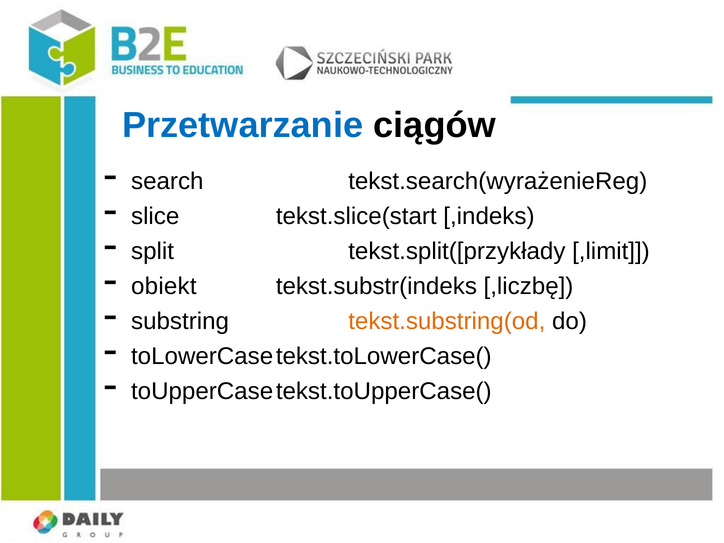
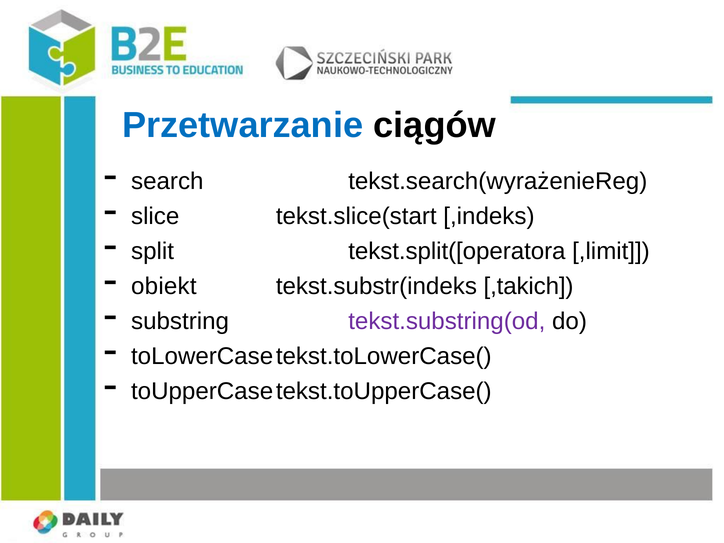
tekst.split([przykłady: tekst.split([przykłady -> tekst.split([operatora
,liczbę: ,liczbę -> ,takich
tekst.substring(od colour: orange -> purple
